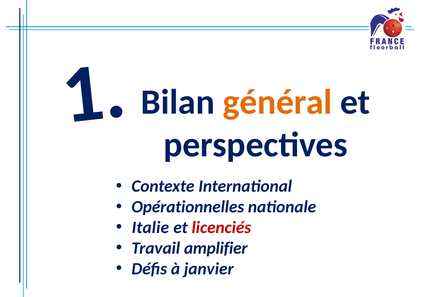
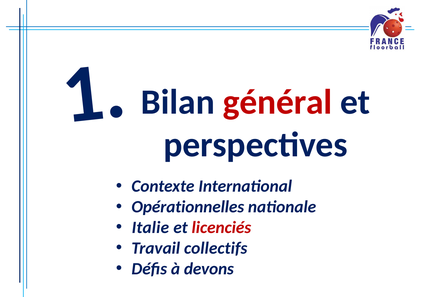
général colour: orange -> red
amplifier: amplifier -> collectifs
janvier: janvier -> devons
